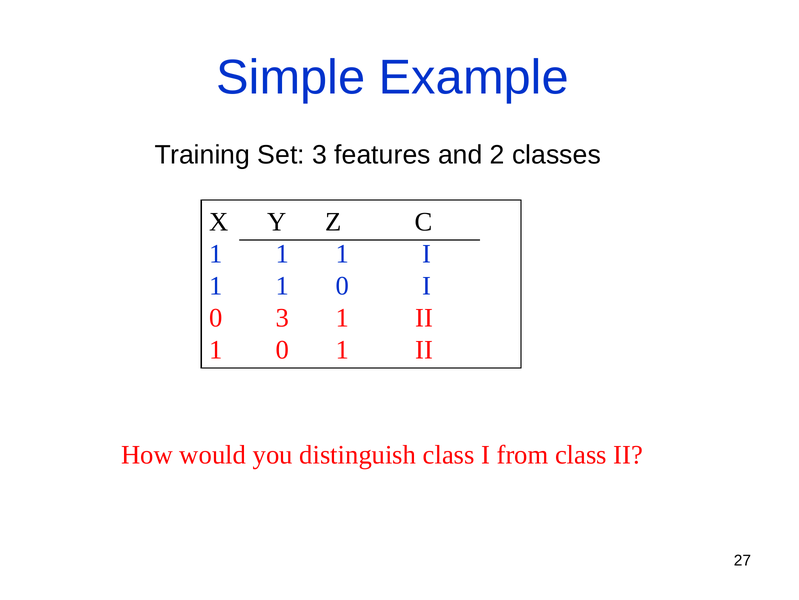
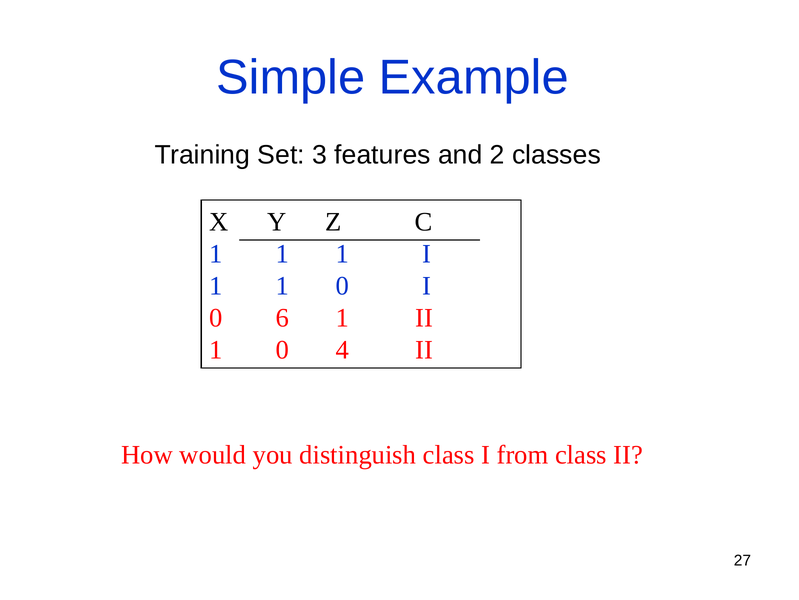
0 3: 3 -> 6
0 1: 1 -> 4
